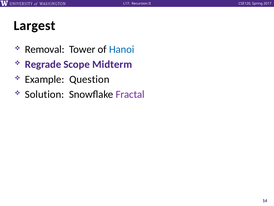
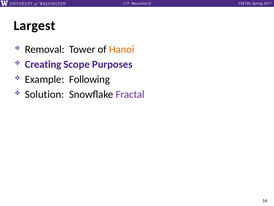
Hanoi colour: blue -> orange
Regrade: Regrade -> Creating
Midterm: Midterm -> Purposes
Question: Question -> Following
